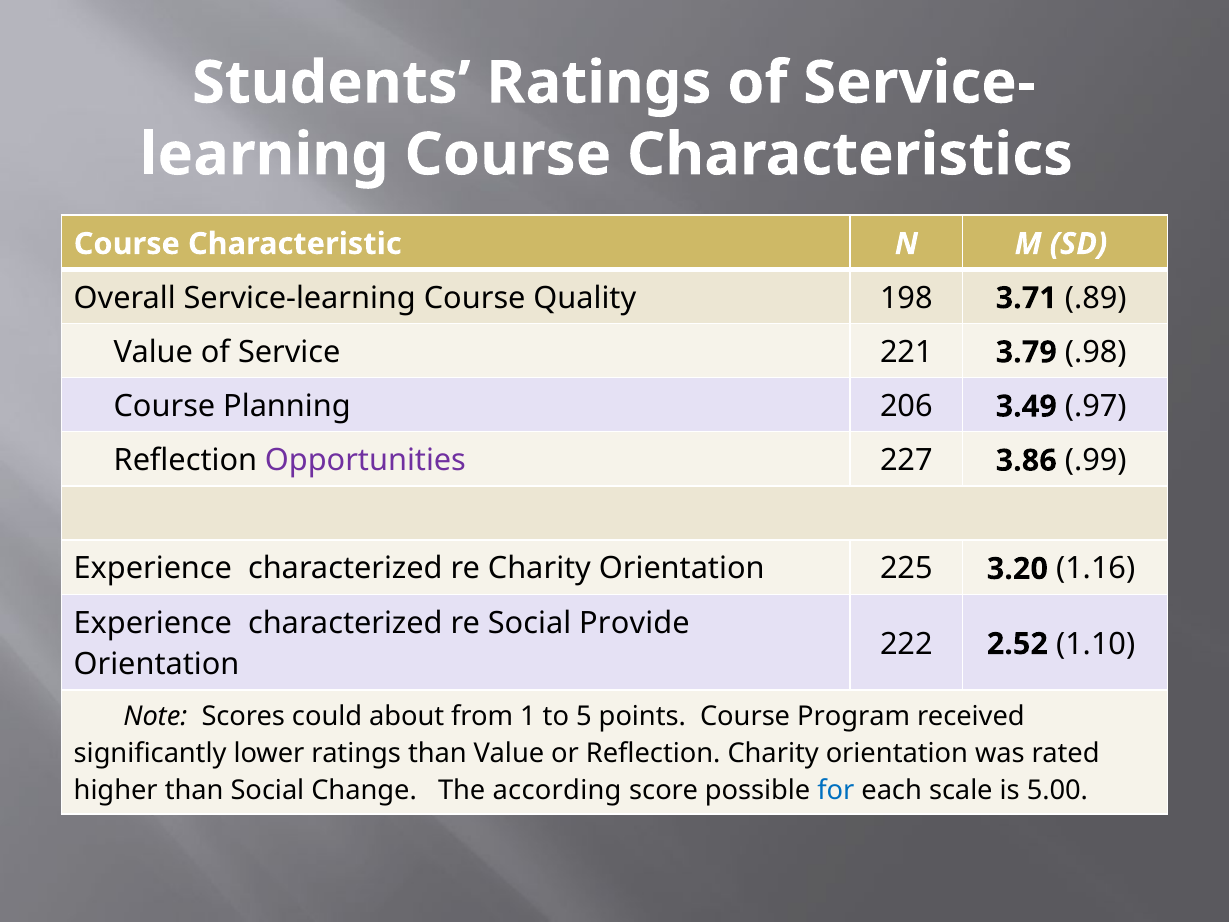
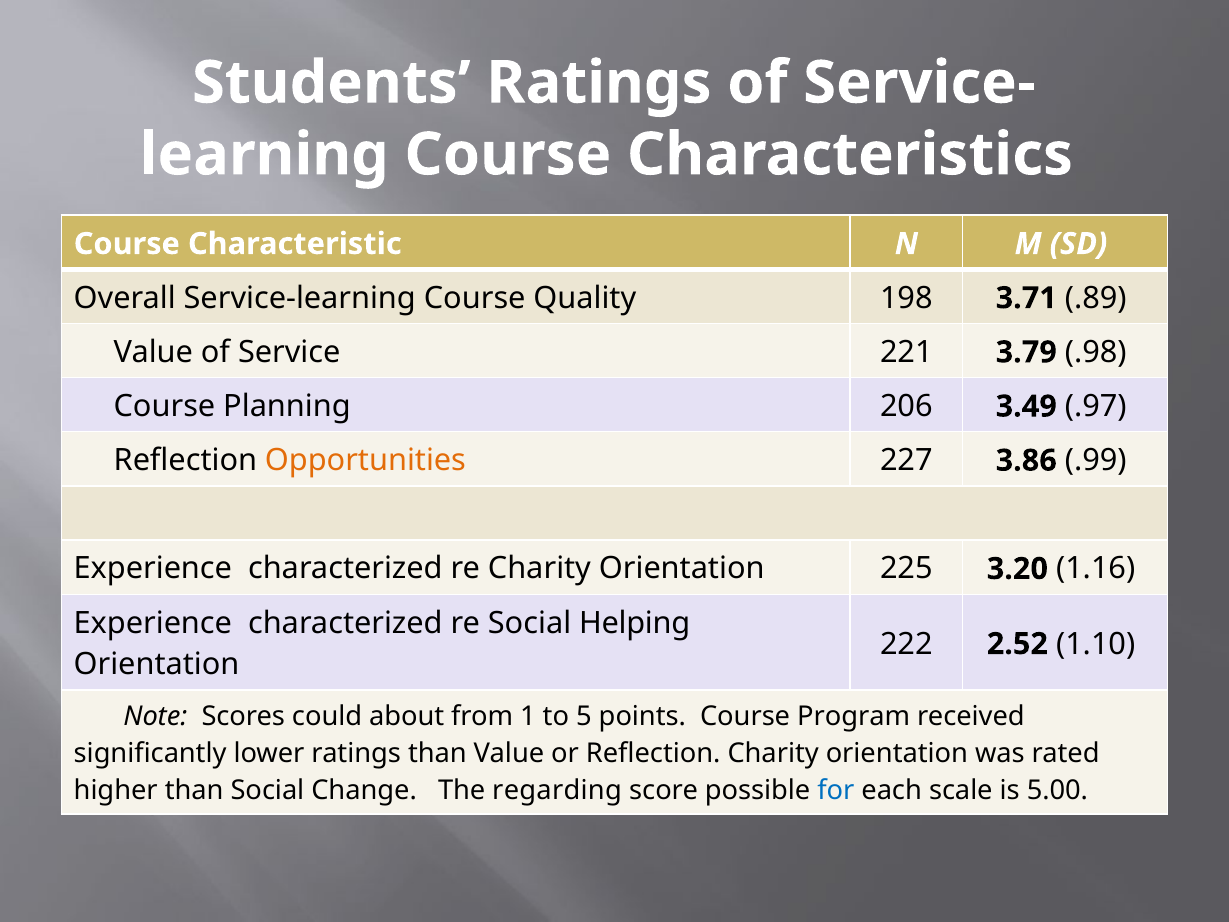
Opportunities colour: purple -> orange
Provide: Provide -> Helping
according: according -> regarding
